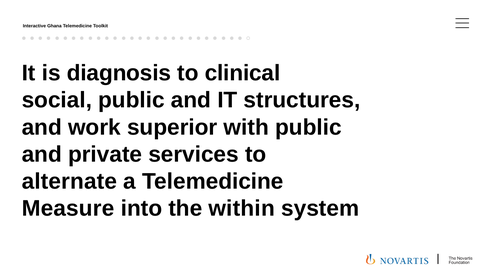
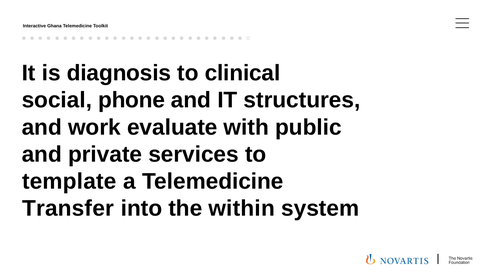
social public: public -> phone
superior: superior -> evaluate
alternate: alternate -> template
Measure: Measure -> Transfer
